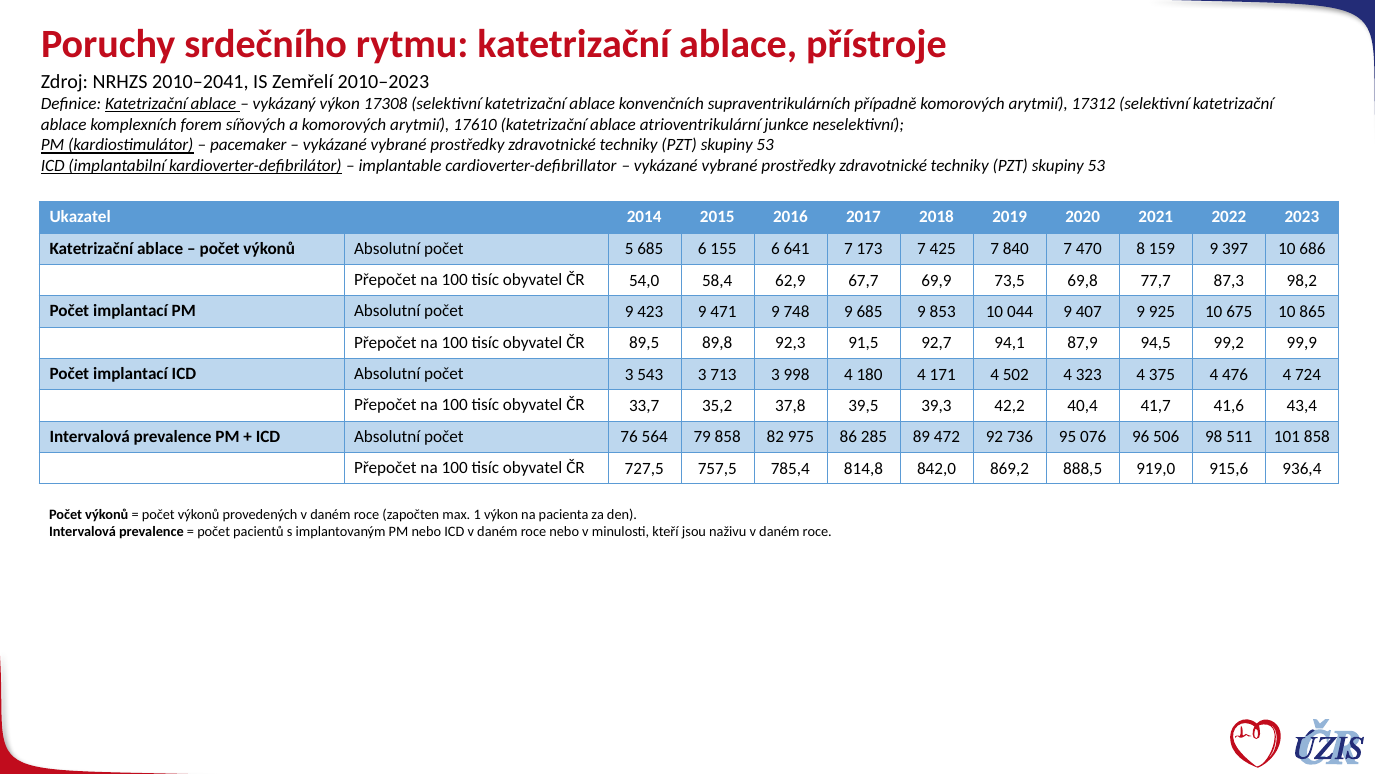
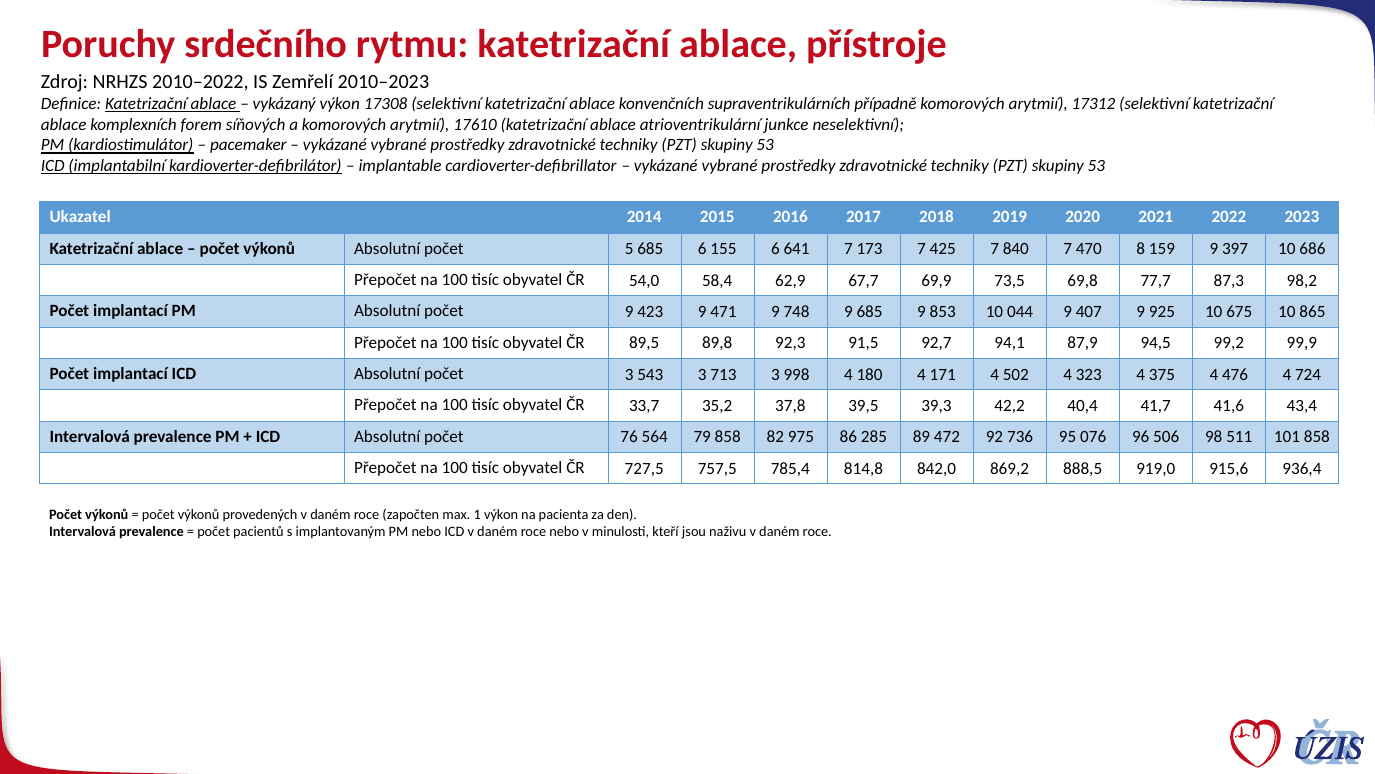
2010–2041: 2010–2041 -> 2010–2022
